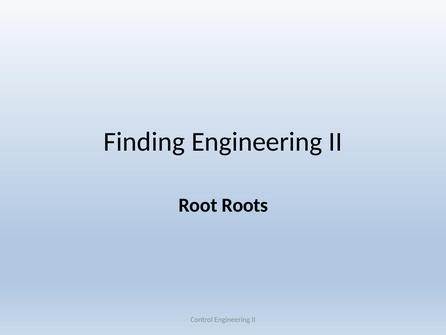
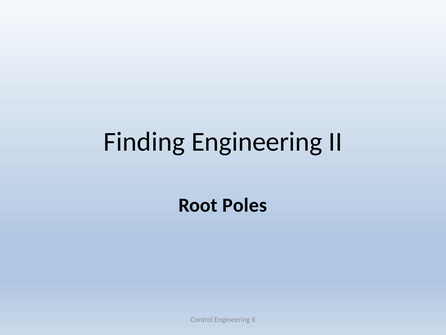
Roots: Roots -> Poles
